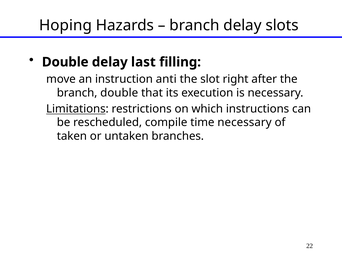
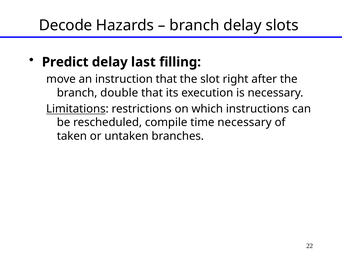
Hoping: Hoping -> Decode
Double at (65, 62): Double -> Predict
instruction anti: anti -> that
